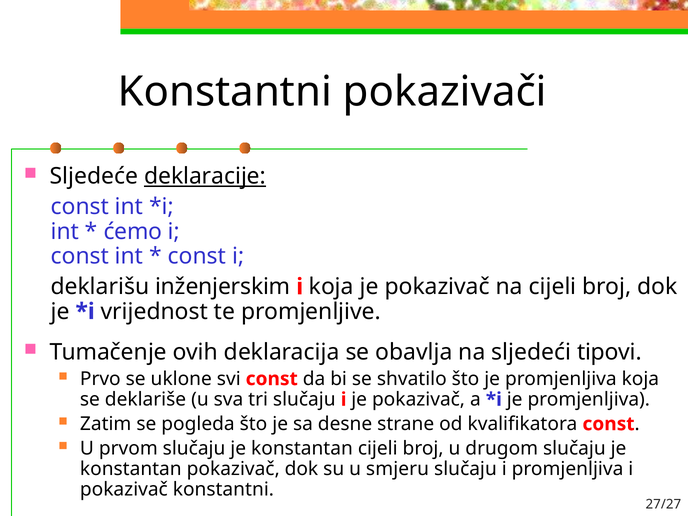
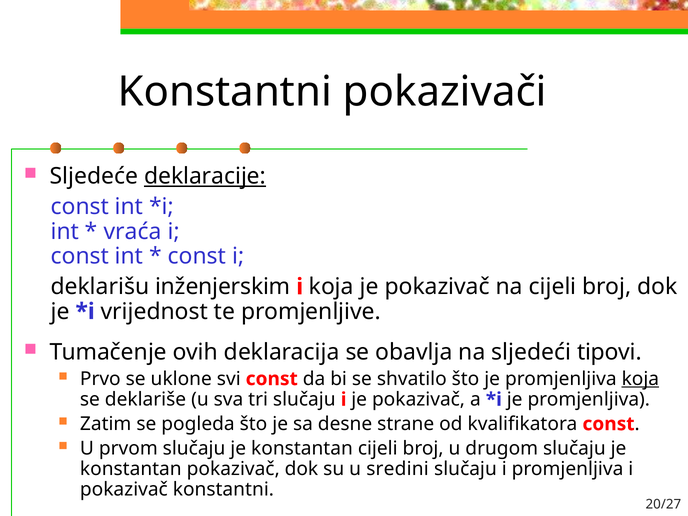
ćemo: ćemo -> vraća
koja at (640, 379) underline: none -> present
smjeru: smjeru -> sredini
27/27: 27/27 -> 20/27
